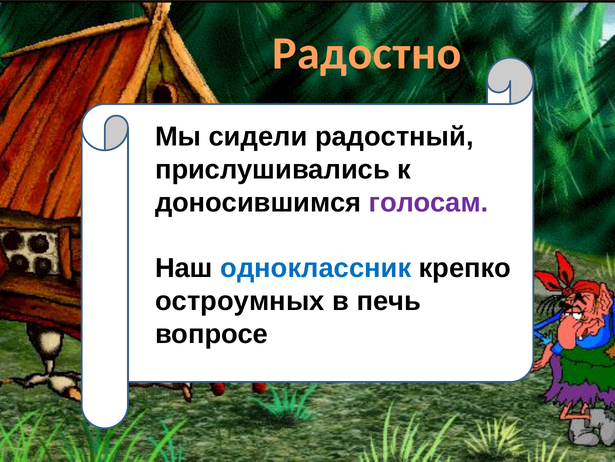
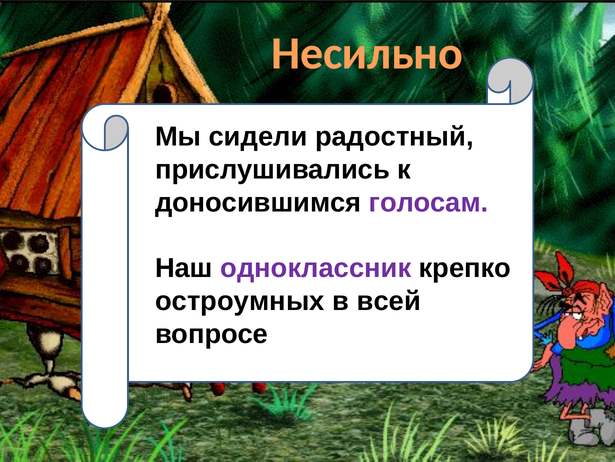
Радостно: Радостно -> Несильно
одноклассник colour: blue -> purple
печь: печь -> всей
